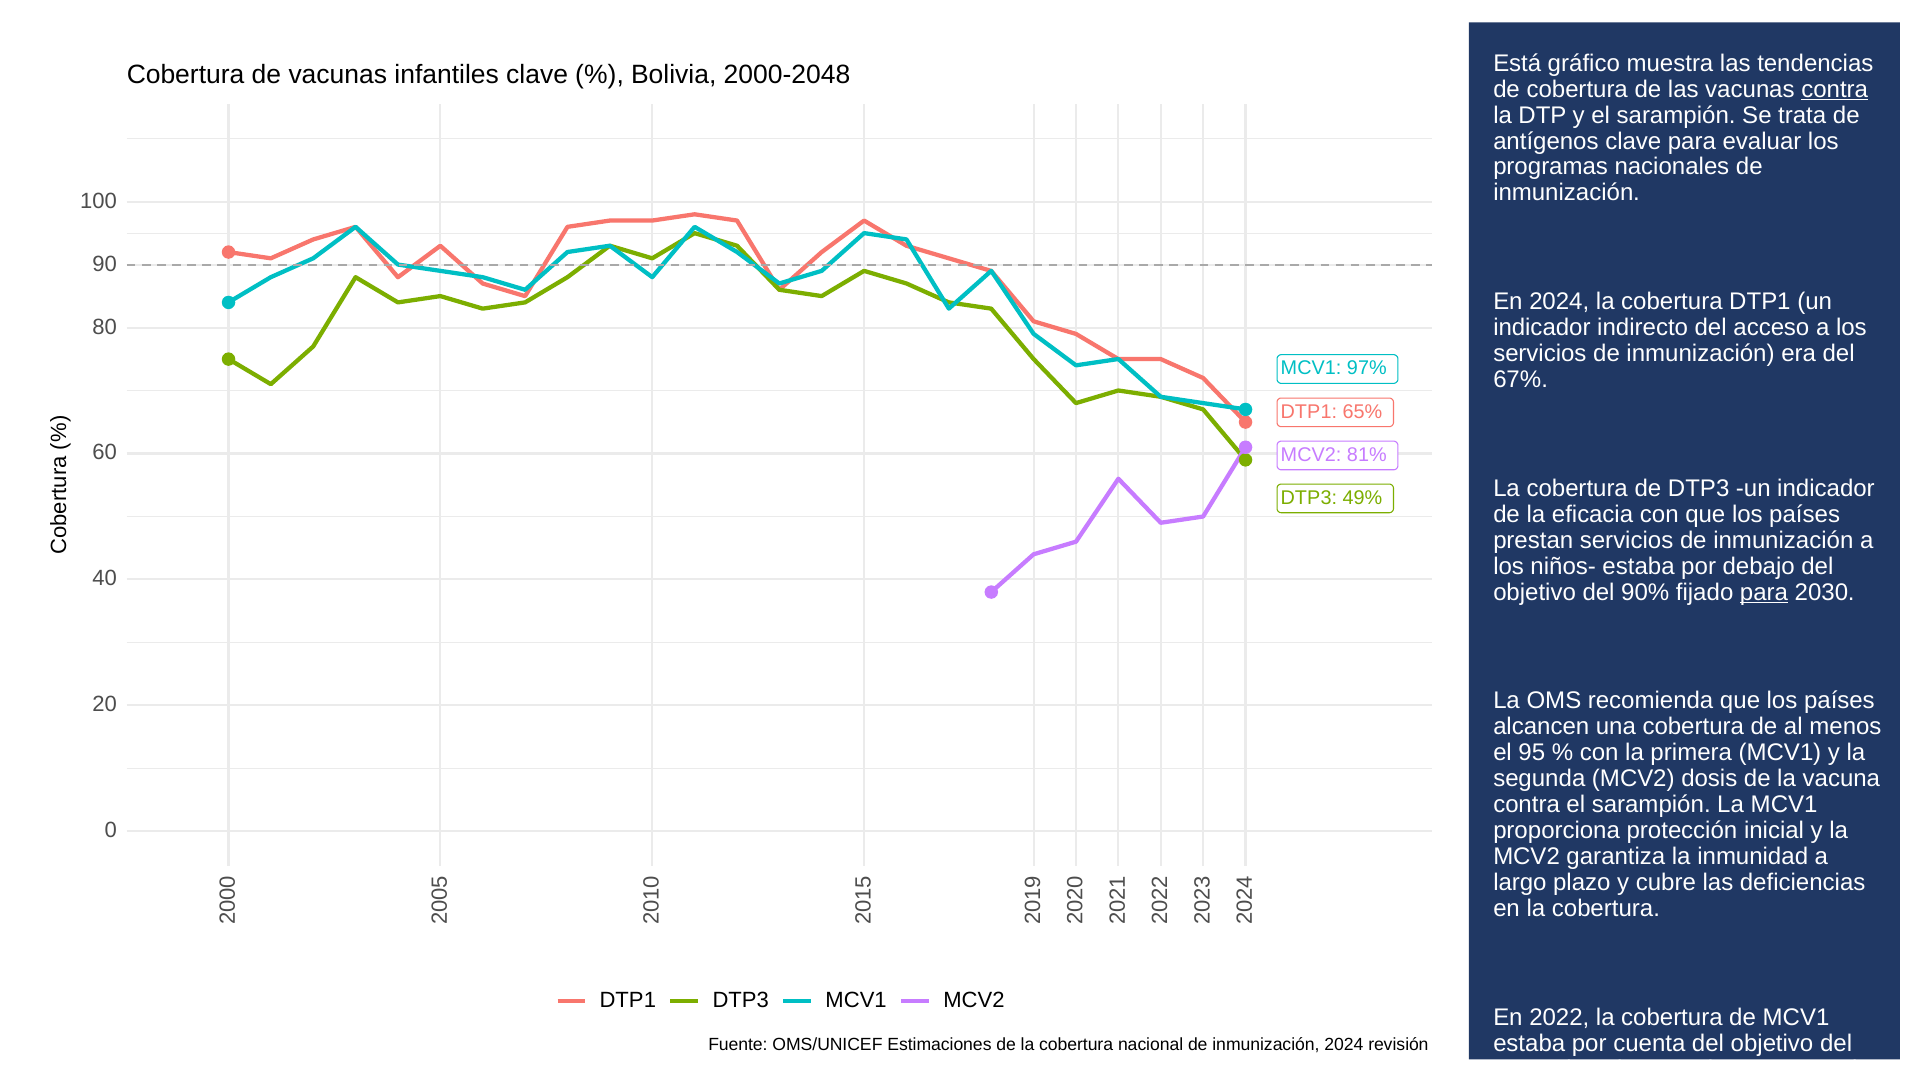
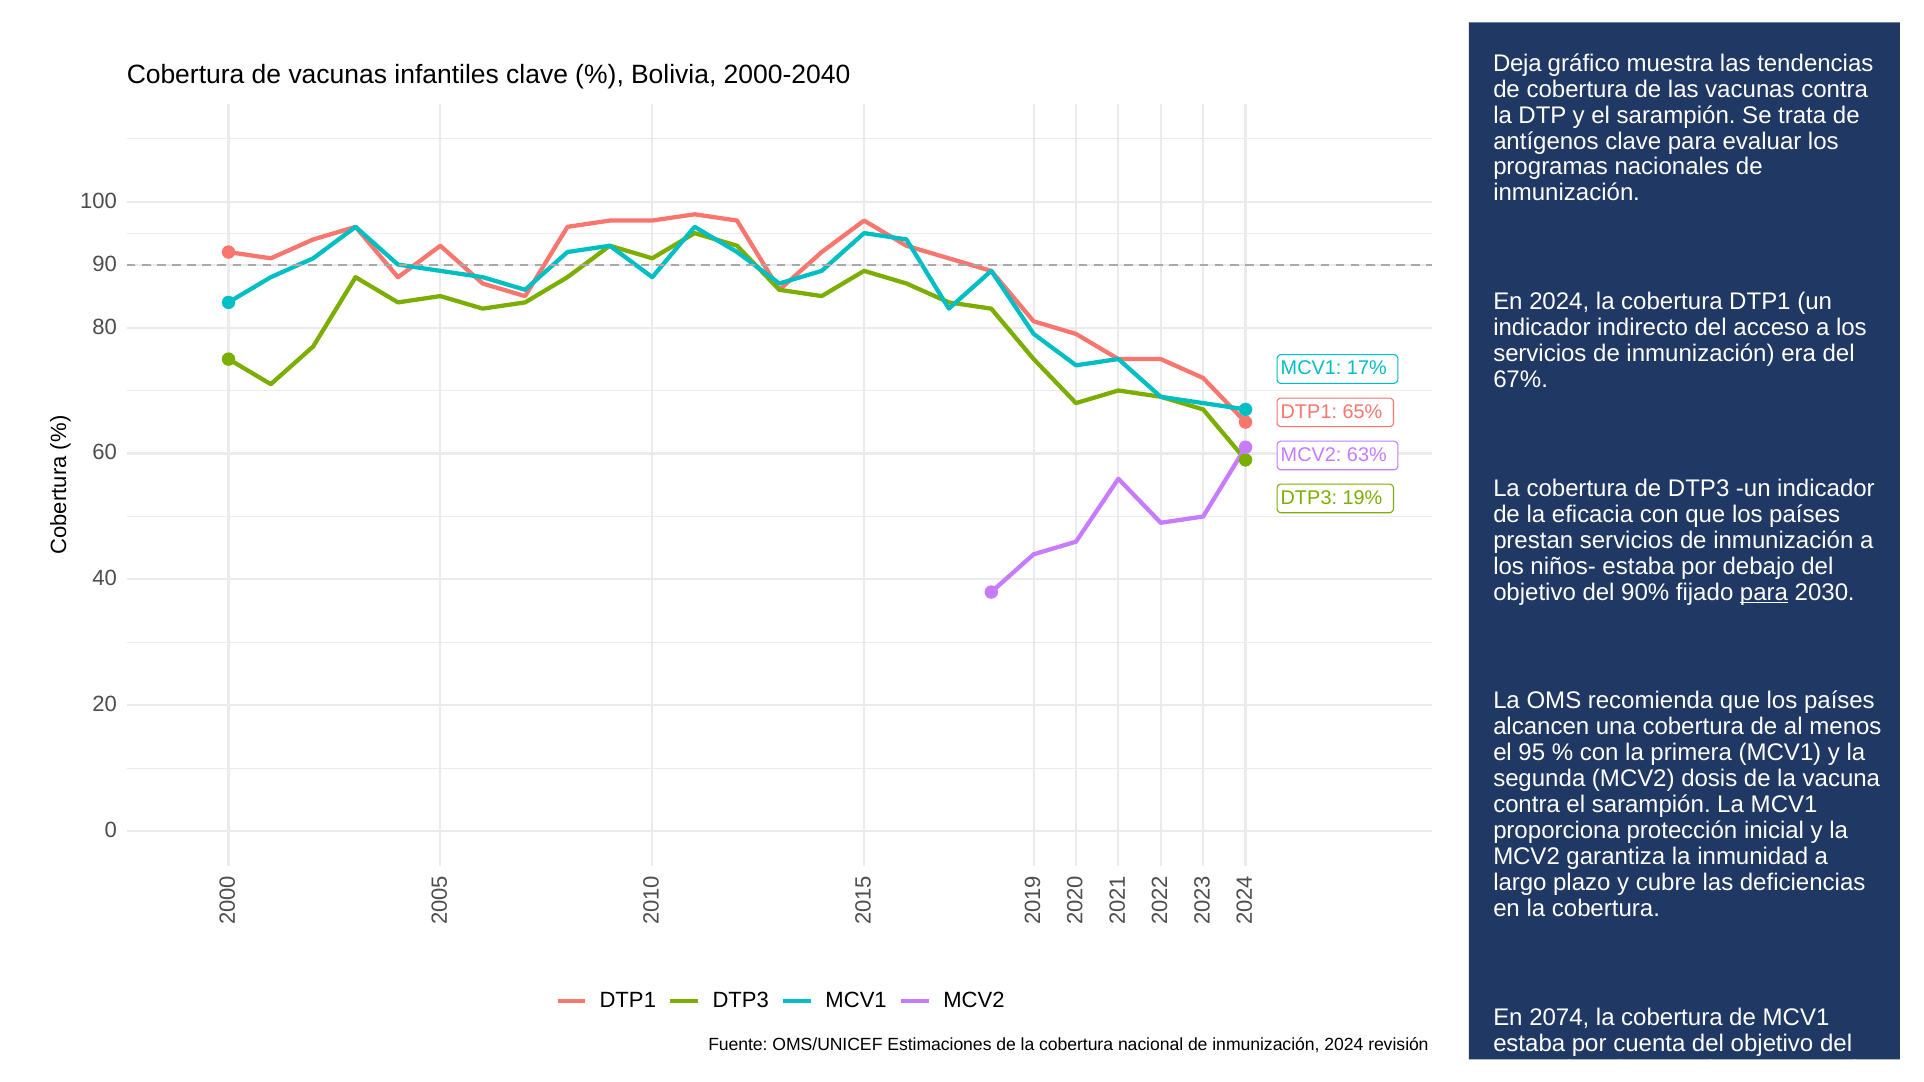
Está: Está -> Deja
2000-2048: 2000-2048 -> 2000-2040
contra at (1835, 89) underline: present -> none
97%: 97% -> 17%
81%: 81% -> 63%
49%: 49% -> 19%
2022: 2022 -> 2074
